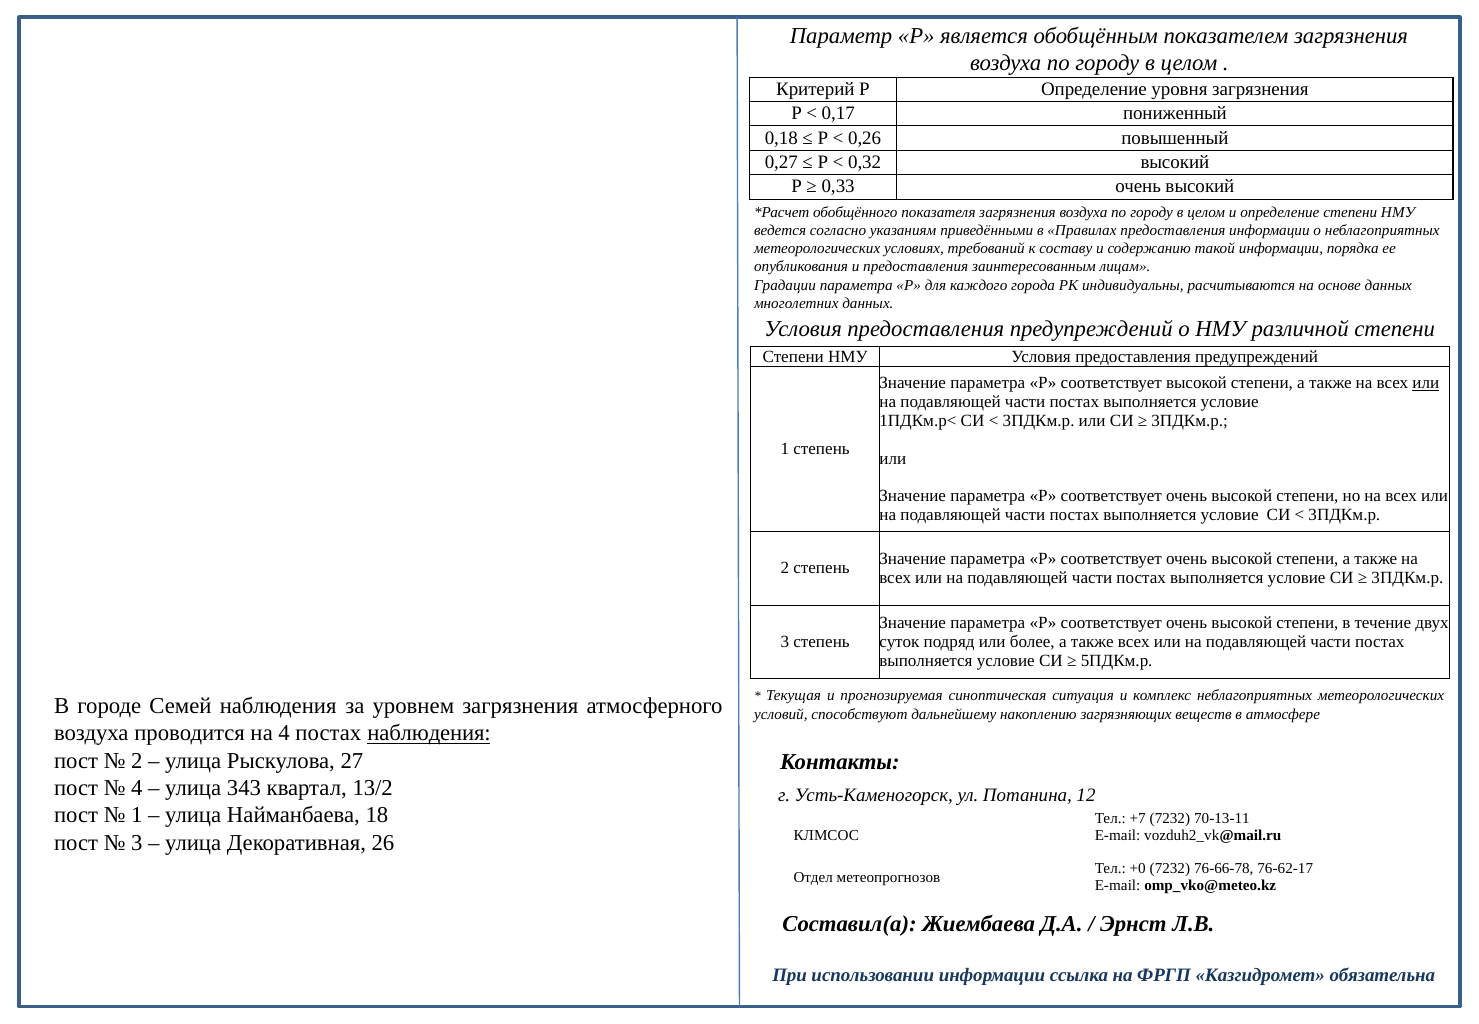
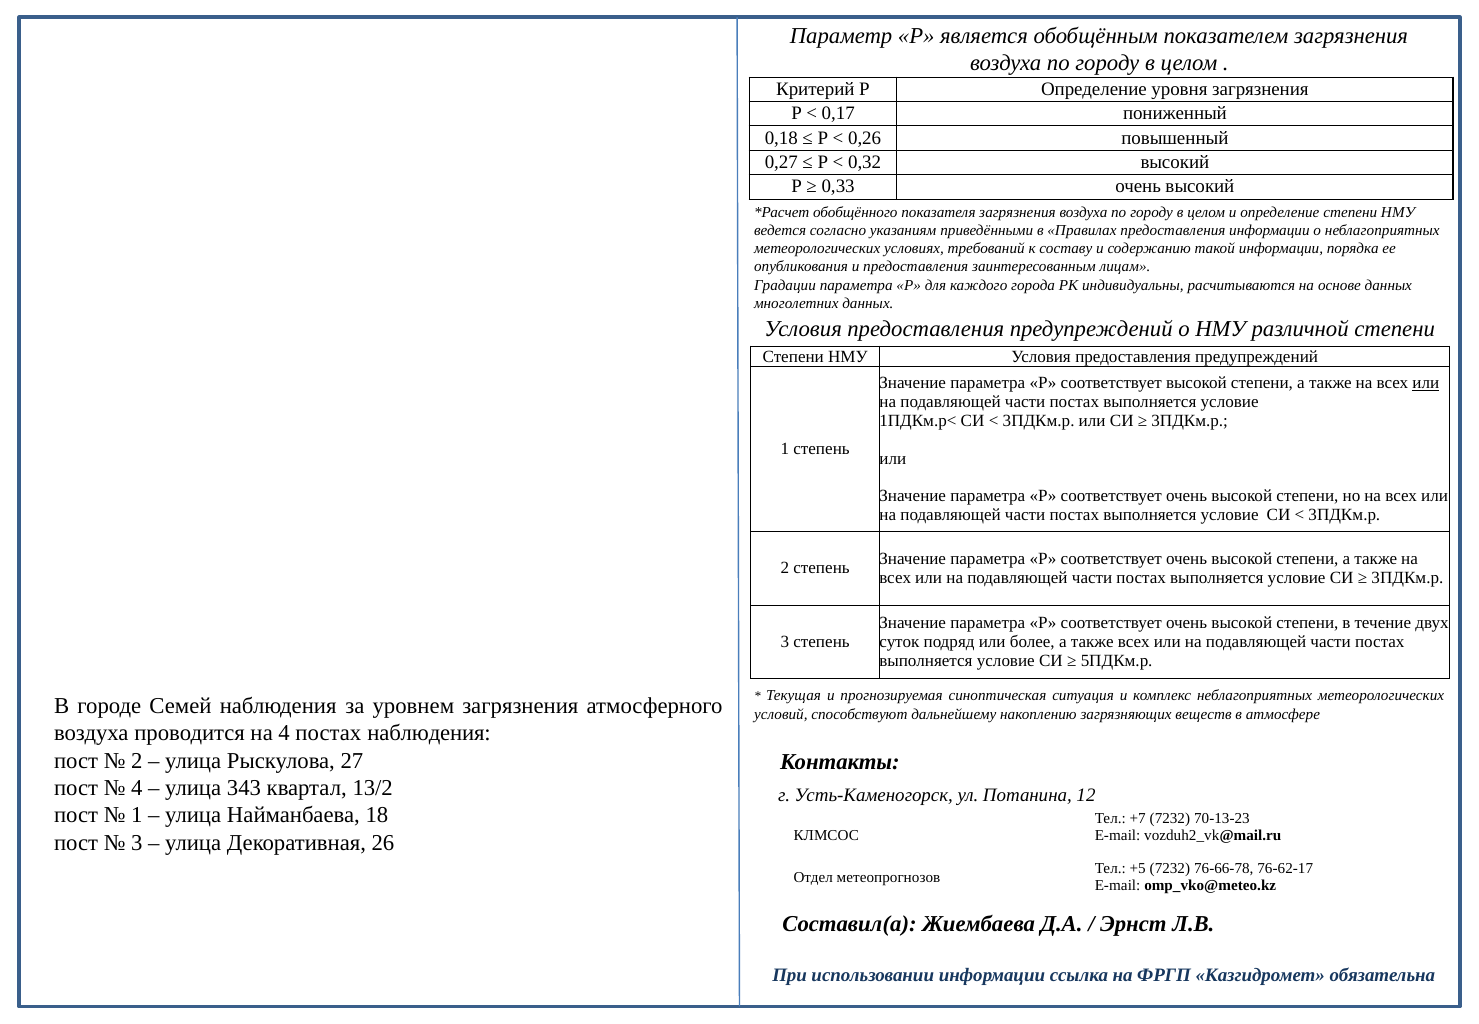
наблюдения at (429, 733) underline: present -> none
70-13-11: 70-13-11 -> 70-13-23
+0: +0 -> +5
